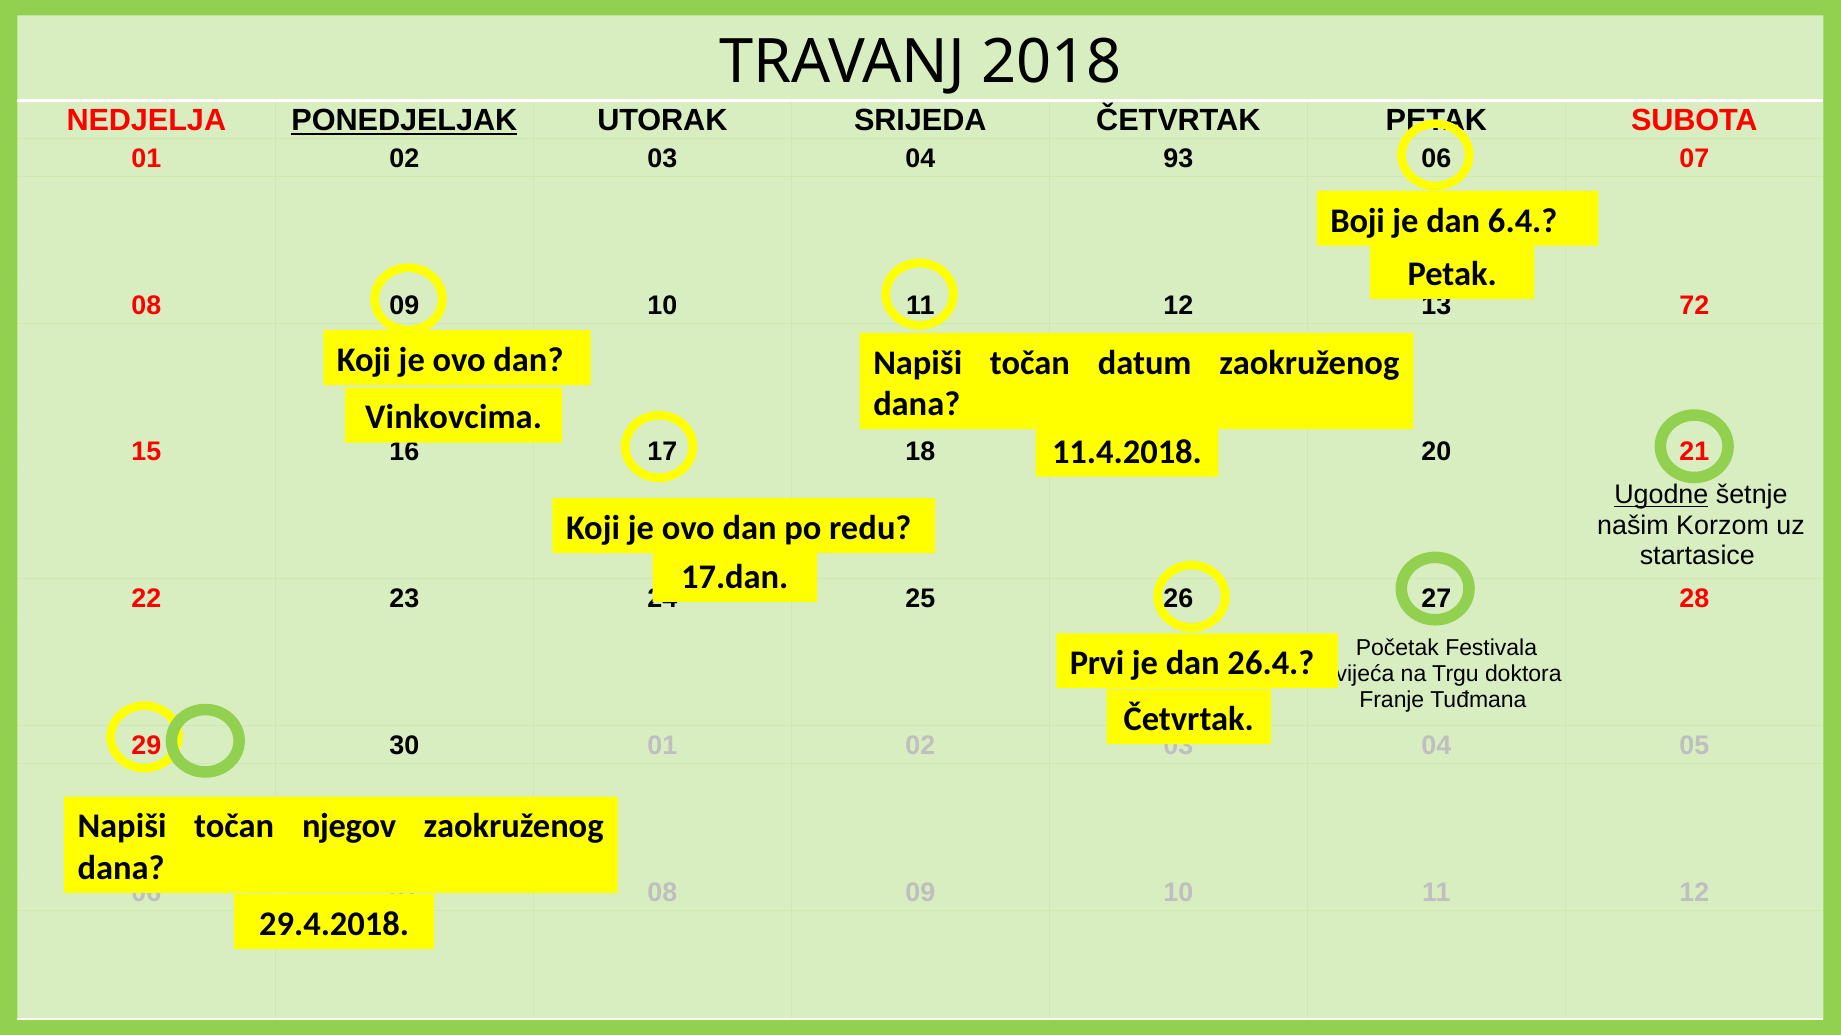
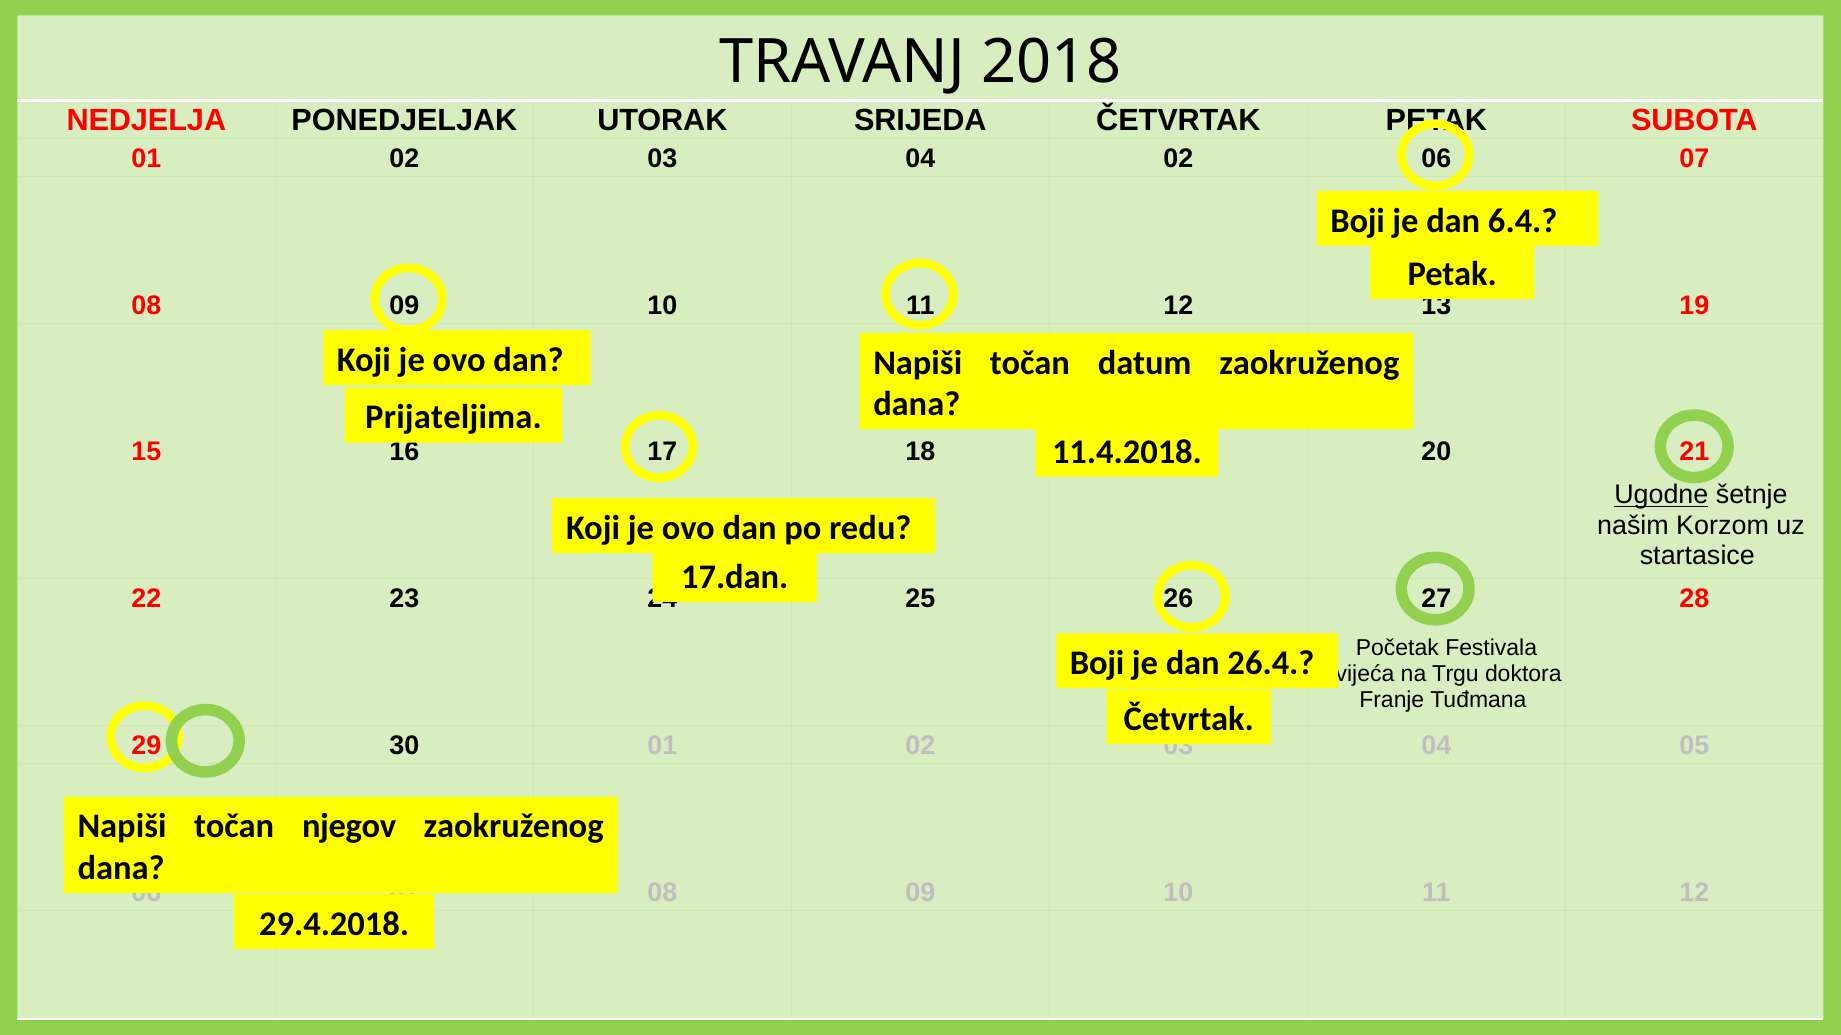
PONEDJELJAK underline: present -> none
04 93: 93 -> 02
72 at (1694, 305): 72 -> 19
Vinkovcima: Vinkovcima -> Prijateljima
Prvi at (1097, 664): Prvi -> Boji
